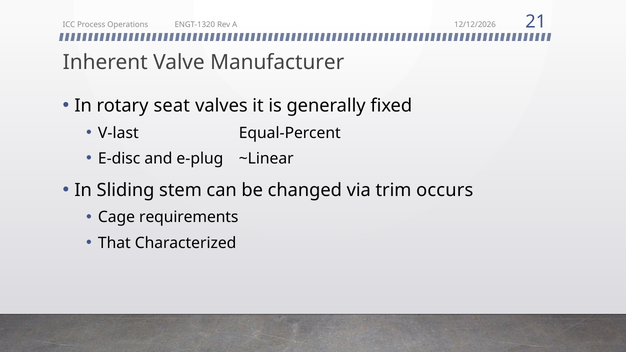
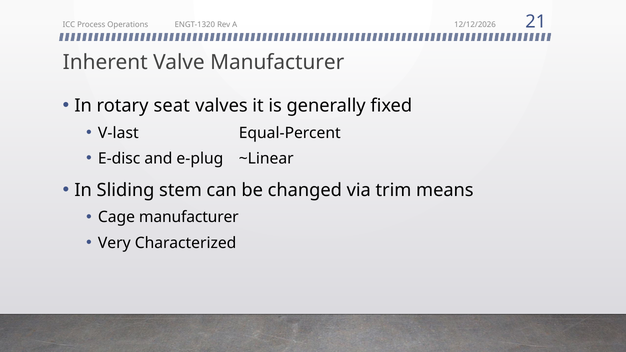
occurs: occurs -> means
Cage requirements: requirements -> manufacturer
That: That -> Very
